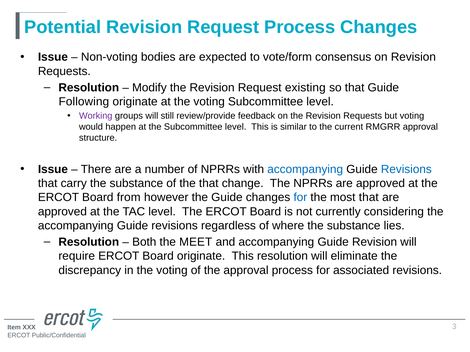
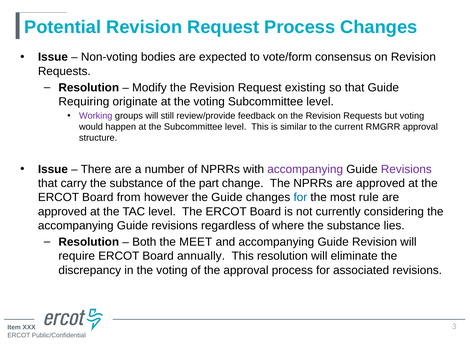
Following: Following -> Requiring
accompanying at (305, 169) colour: blue -> purple
Revisions at (406, 169) colour: blue -> purple
the that: that -> part
most that: that -> rule
Board originate: originate -> annually
